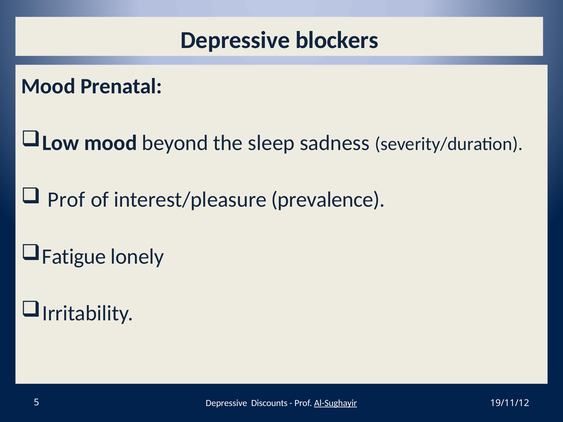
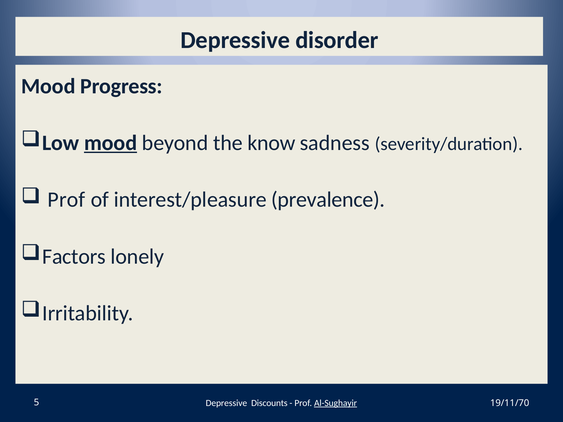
blockers: blockers -> disorder
Prenatal: Prenatal -> Progress
mood at (111, 143) underline: none -> present
sleep: sleep -> know
Fatigue: Fatigue -> Factors
19/11/12: 19/11/12 -> 19/11/70
